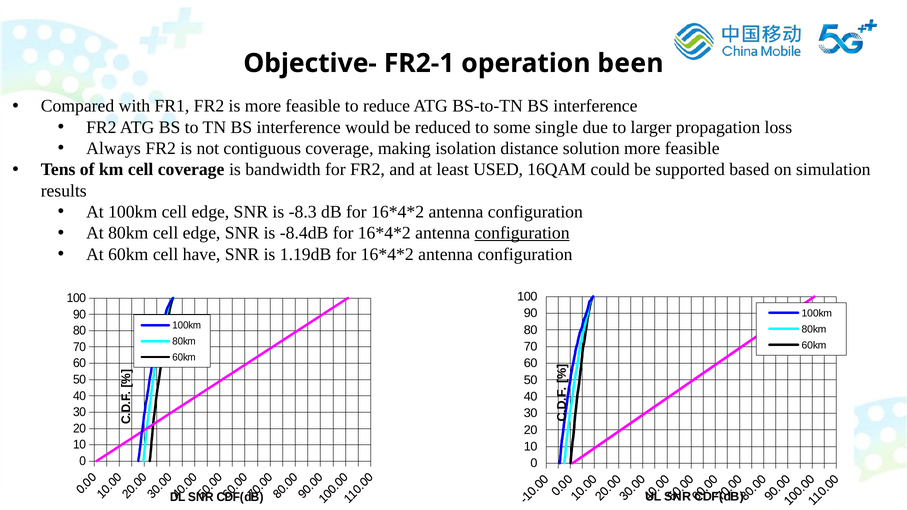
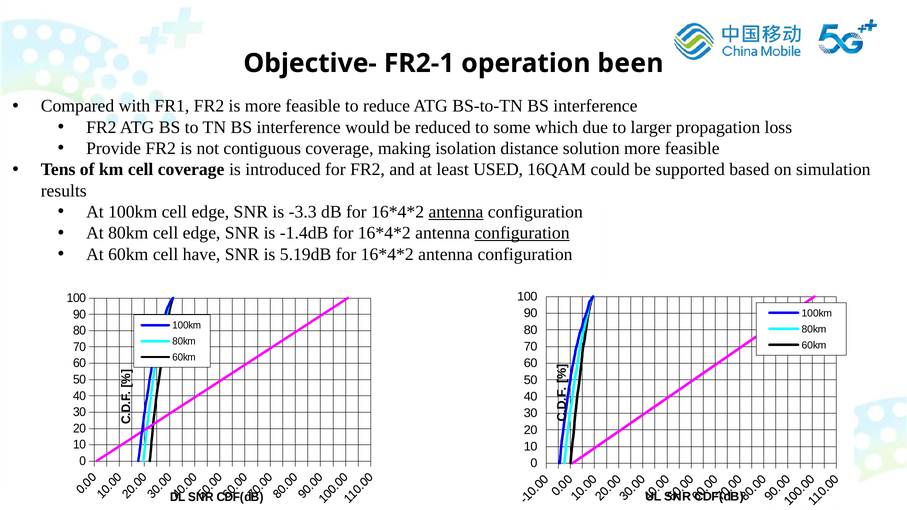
single: single -> which
Always: Always -> Provide
bandwidth: bandwidth -> introduced
-8.3: -8.3 -> -3.3
antenna at (456, 212) underline: none -> present
-8.4dB: -8.4dB -> -1.4dB
1.19dB: 1.19dB -> 5.19dB
